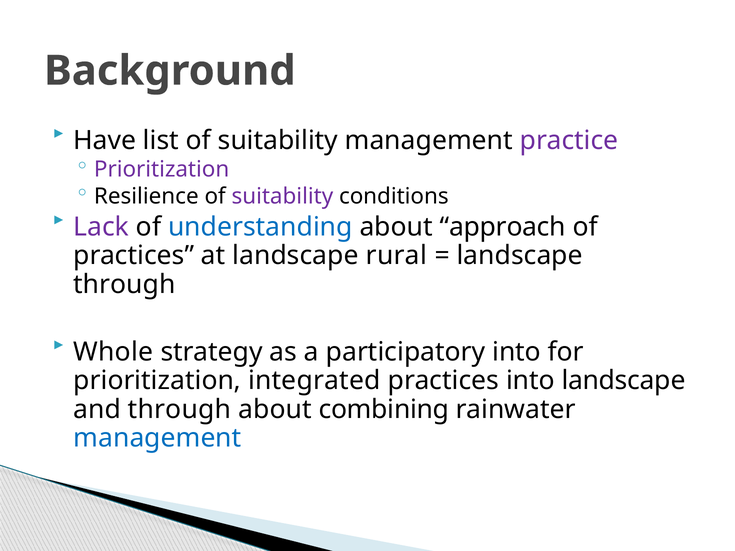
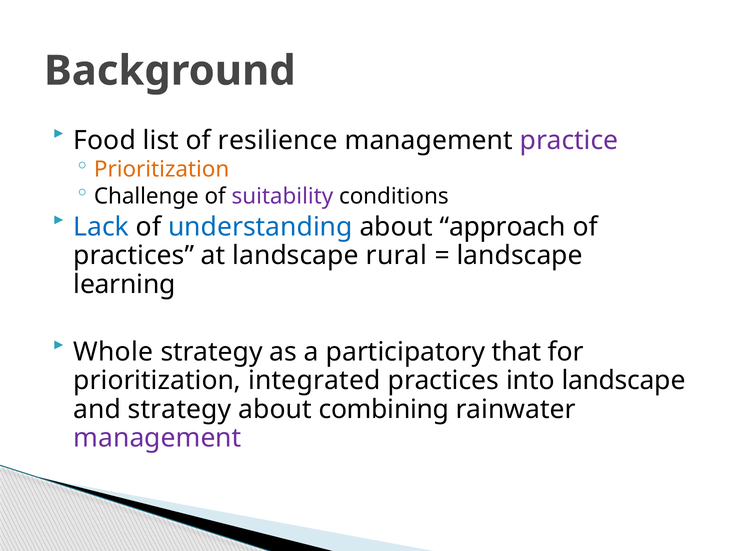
Have: Have -> Food
list of suitability: suitability -> resilience
Prioritization at (162, 169) colour: purple -> orange
Resilience: Resilience -> Challenge
Lack colour: purple -> blue
through at (124, 284): through -> learning
participatory into: into -> that
and through: through -> strategy
management at (157, 438) colour: blue -> purple
